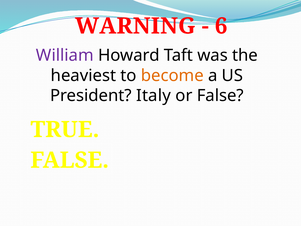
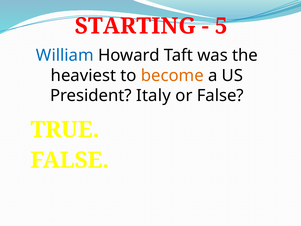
WARNING: WARNING -> STARTING
6: 6 -> 5
William colour: purple -> blue
